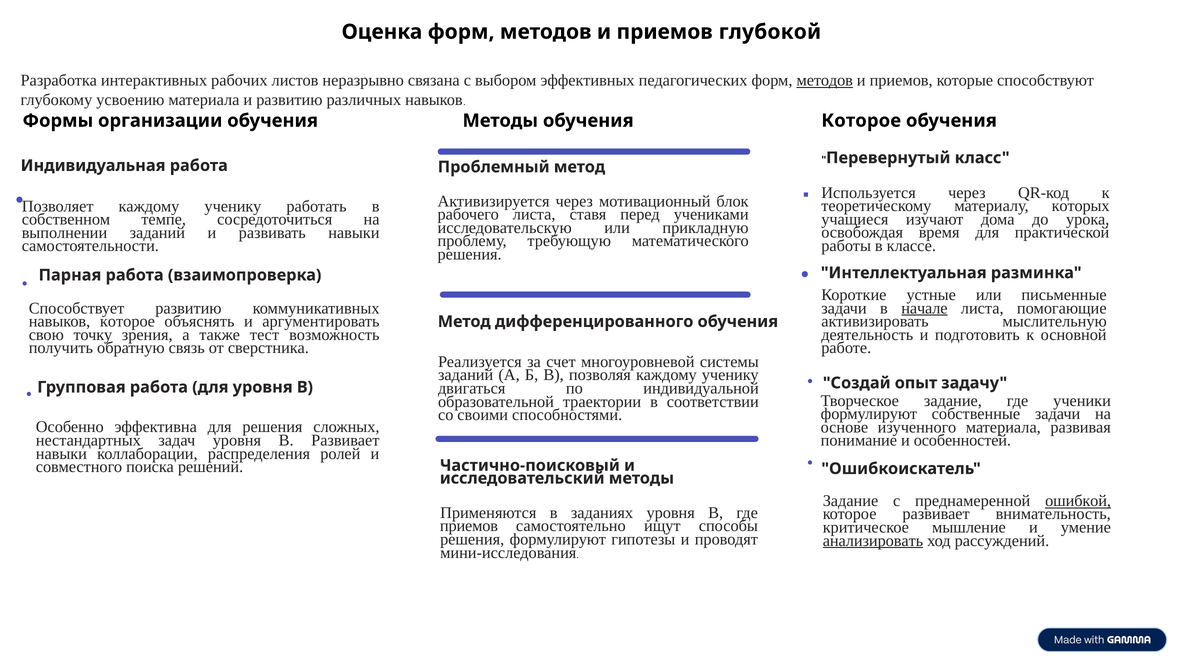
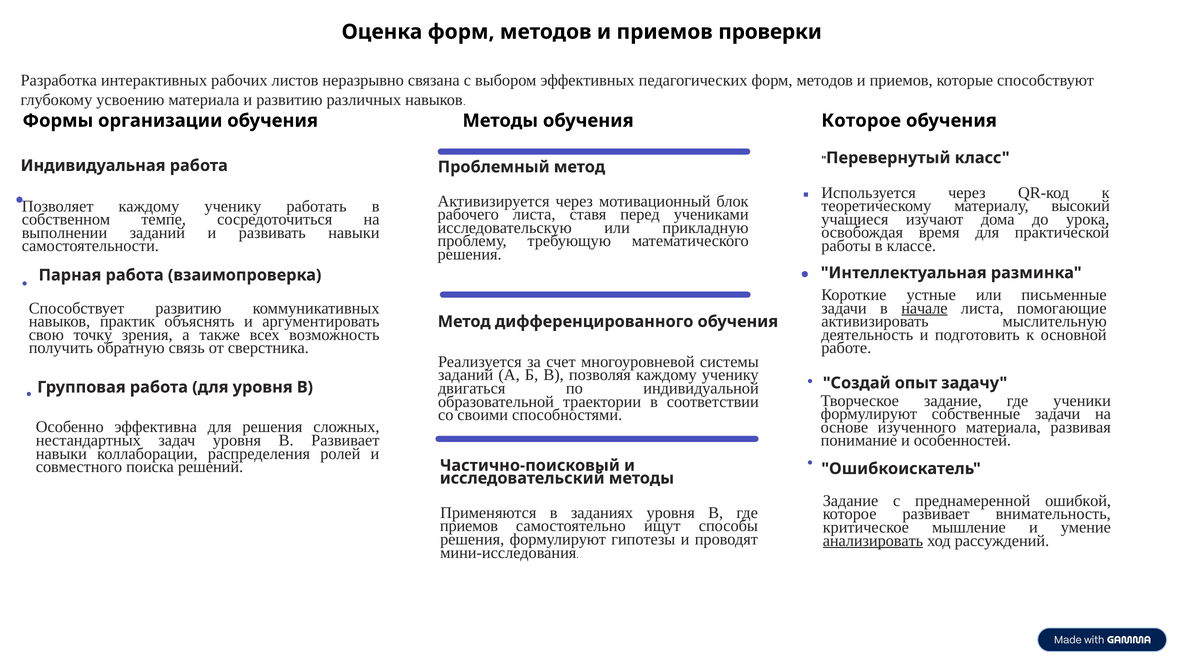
глубокой: глубокой -> проверки
методов at (825, 80) underline: present -> none
которых: которых -> высокий
навыков которое: которое -> практик
тест: тест -> всех
ошибкой underline: present -> none
